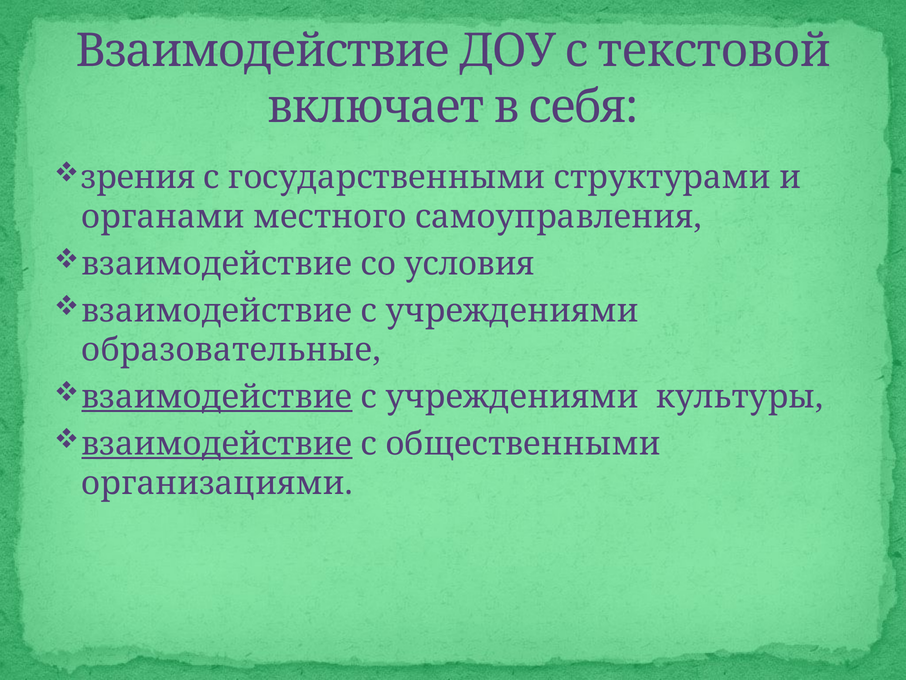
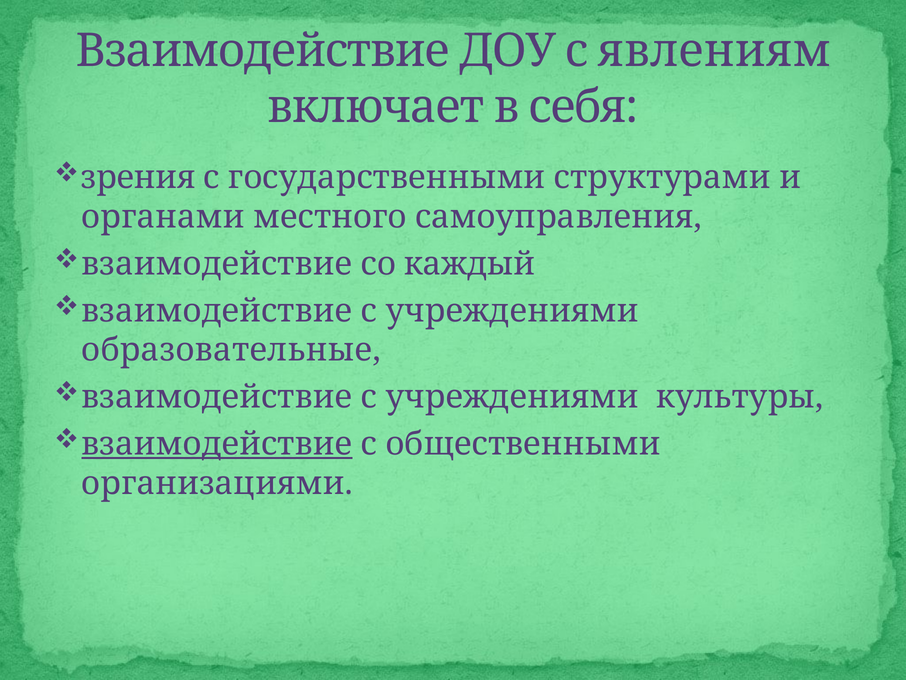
текстовой: текстовой -> явлениям
условия: условия -> каждый
взаимодействие at (217, 397) underline: present -> none
